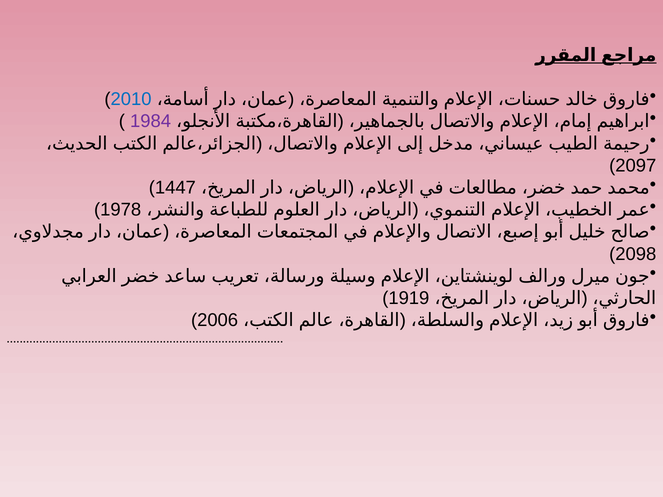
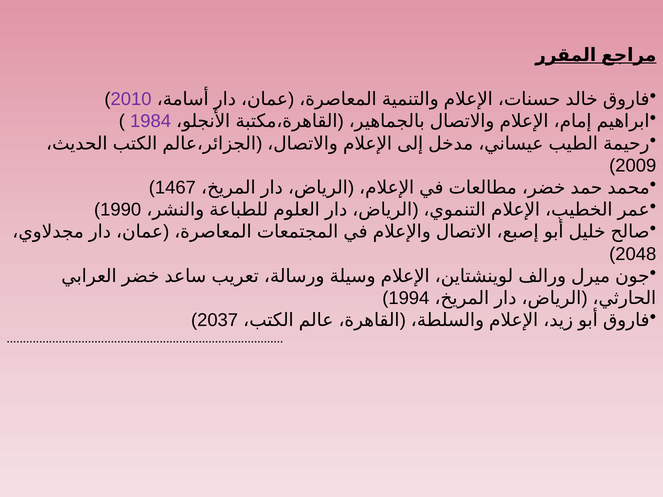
2010 colour: blue -> purple
2097: 2097 -> 2009
1447: 1447 -> 1467
1978: 1978 -> 1990
2098: 2098 -> 2048
1919: 1919 -> 1994
2006: 2006 -> 2037
